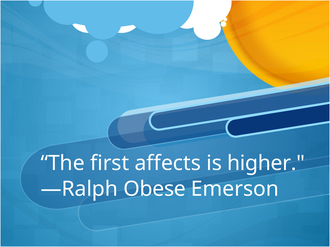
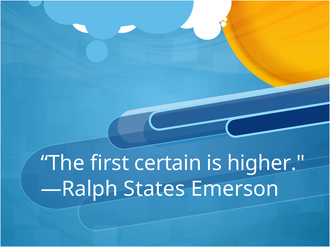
affects: affects -> certain
Obese: Obese -> States
